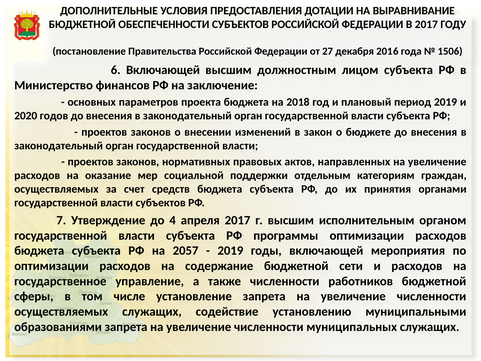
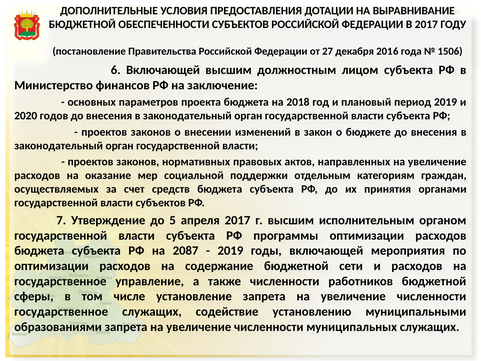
4: 4 -> 5
2057: 2057 -> 2087
осуществляемых at (61, 311): осуществляемых -> государственное
